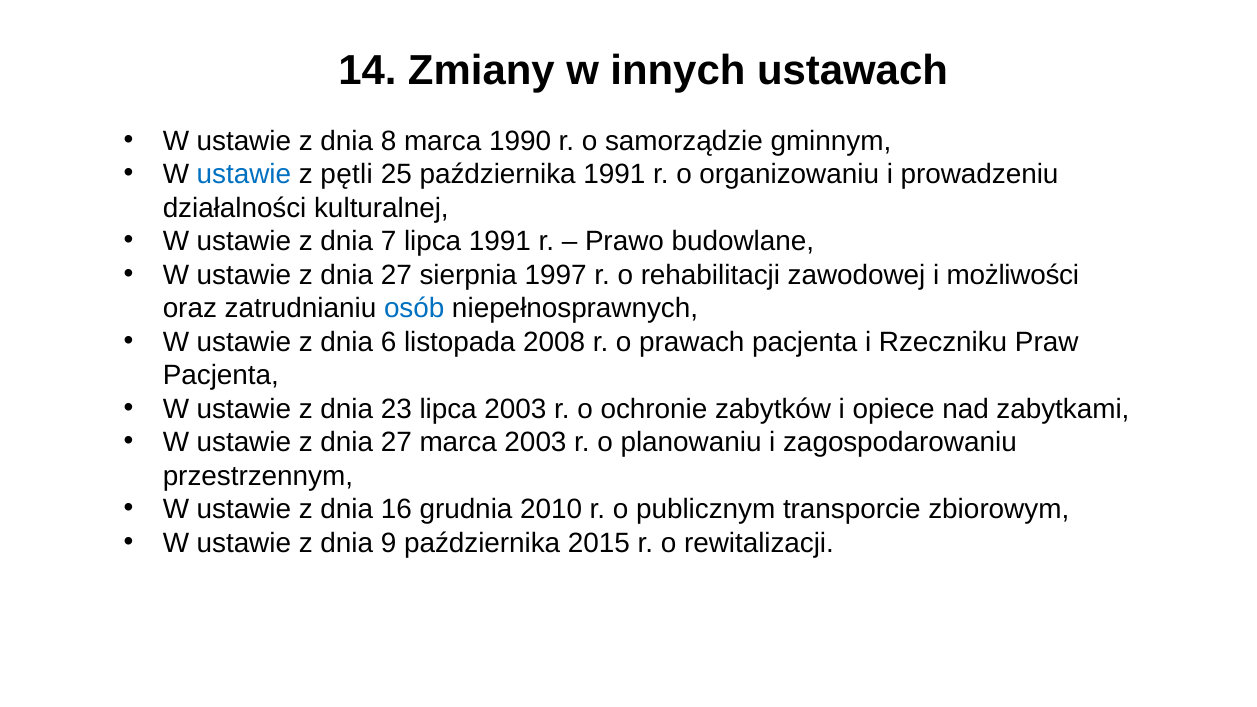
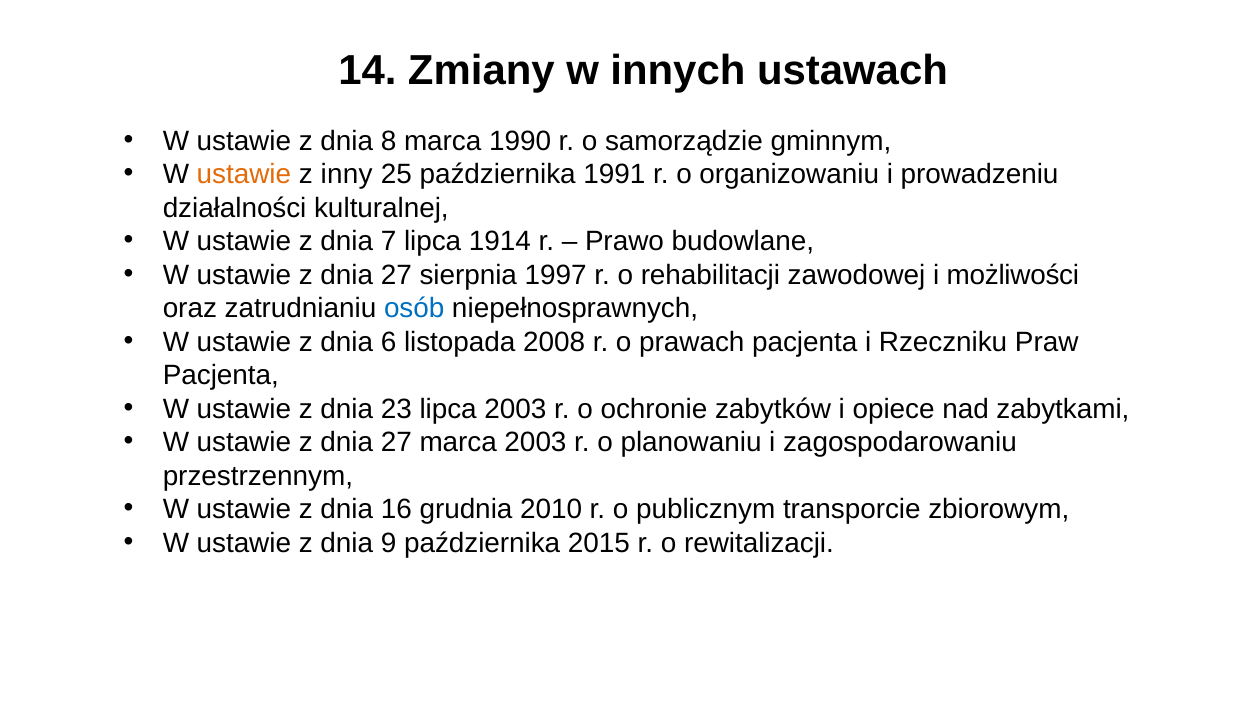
ustawie at (244, 174) colour: blue -> orange
pętli: pętli -> inny
lipca 1991: 1991 -> 1914
